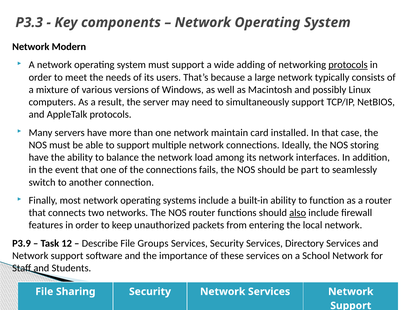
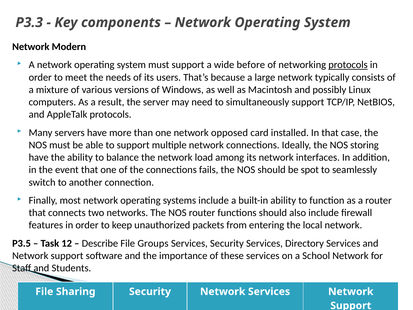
adding: adding -> before
maintain: maintain -> opposed
part: part -> spot
also underline: present -> none
P3.9: P3.9 -> P3.5
